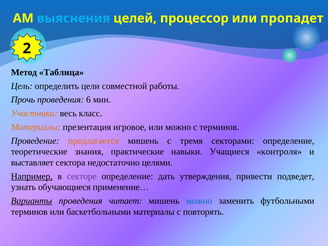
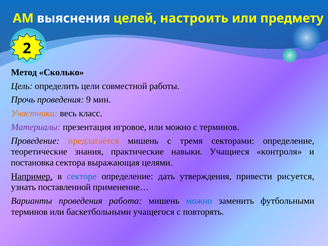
выяснения colour: light blue -> white
процессор: процессор -> настроить
пропадет: пропадет -> предмету
Таблица: Таблица -> Сколько
6: 6 -> 9
Материалы at (36, 127) colour: orange -> purple
выставляет: выставляет -> постановка
недостаточно: недостаточно -> выражающая
секторе colour: purple -> blue
подведет: подведет -> рисуется
обучающиеся: обучающиеся -> поставленной
Варианты underline: present -> none
читает: читает -> работа
баскетбольными материалы: материалы -> учащегося
